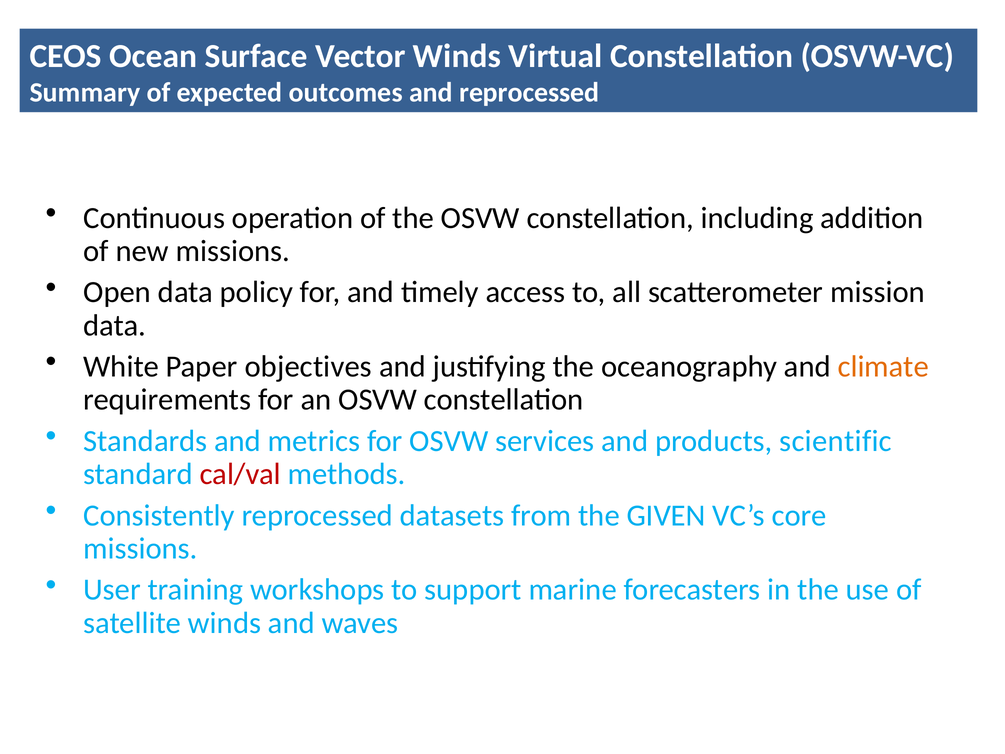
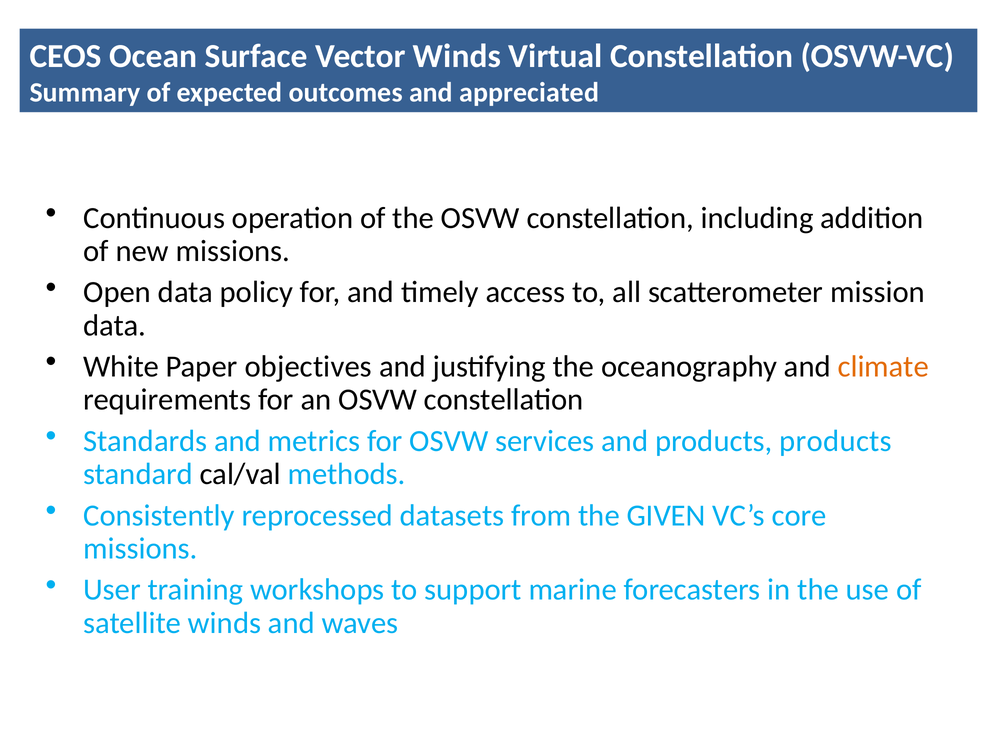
and reprocessed: reprocessed -> appreciated
products scientific: scientific -> products
cal/val colour: red -> black
